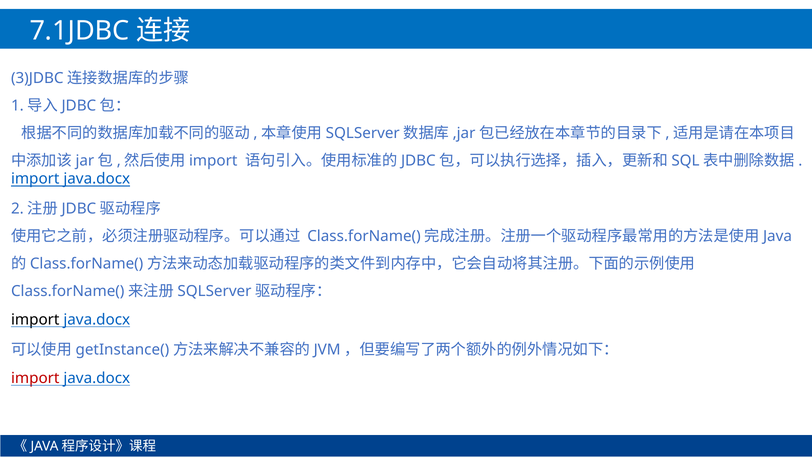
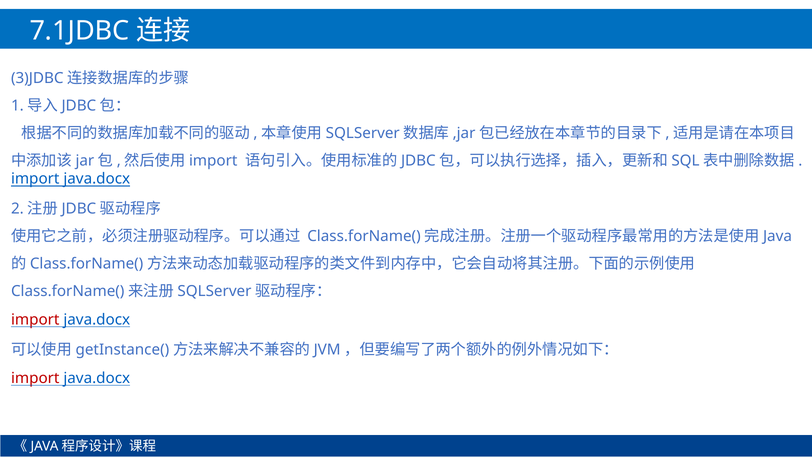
import at (35, 320) colour: black -> red
